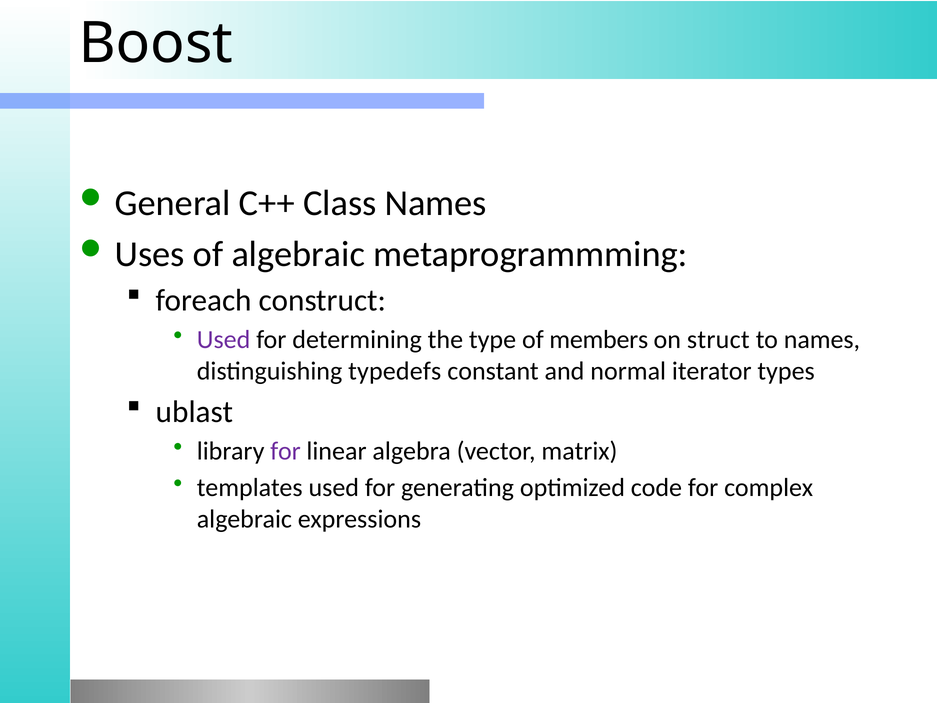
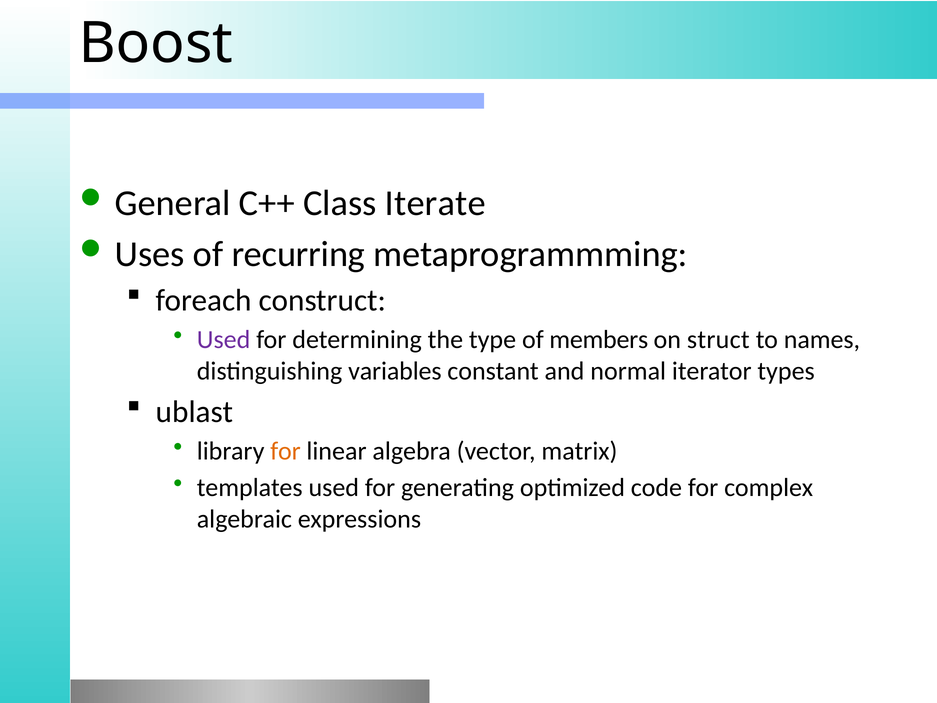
Class Names: Names -> Iterate
of algebraic: algebraic -> recurring
typedefs: typedefs -> variables
for at (286, 451) colour: purple -> orange
